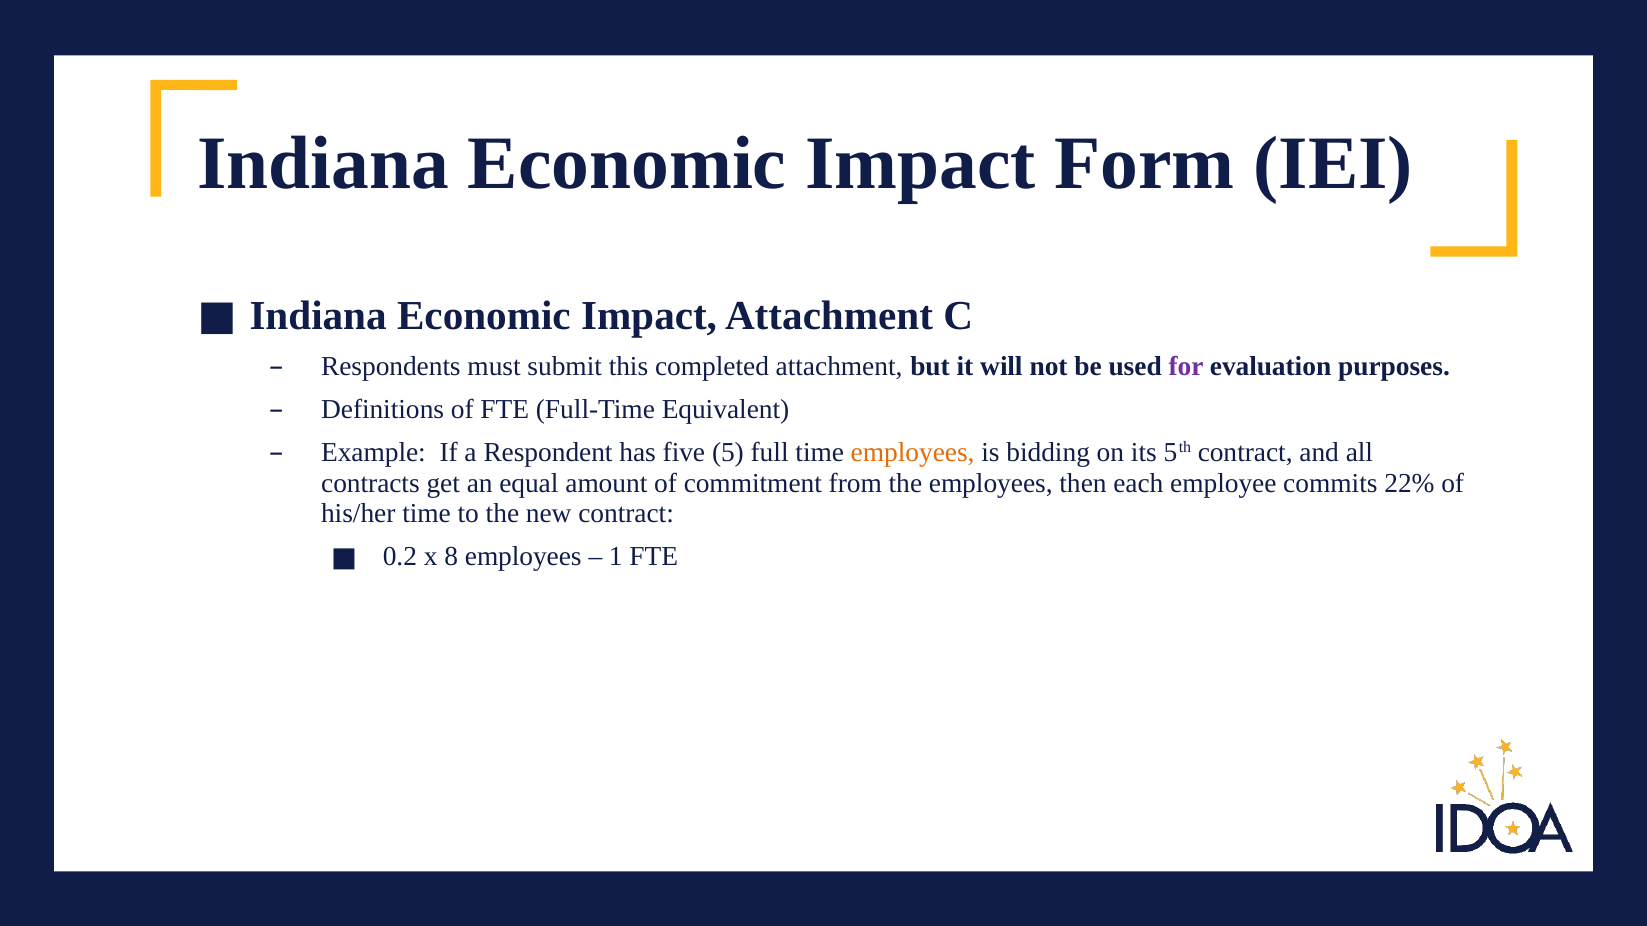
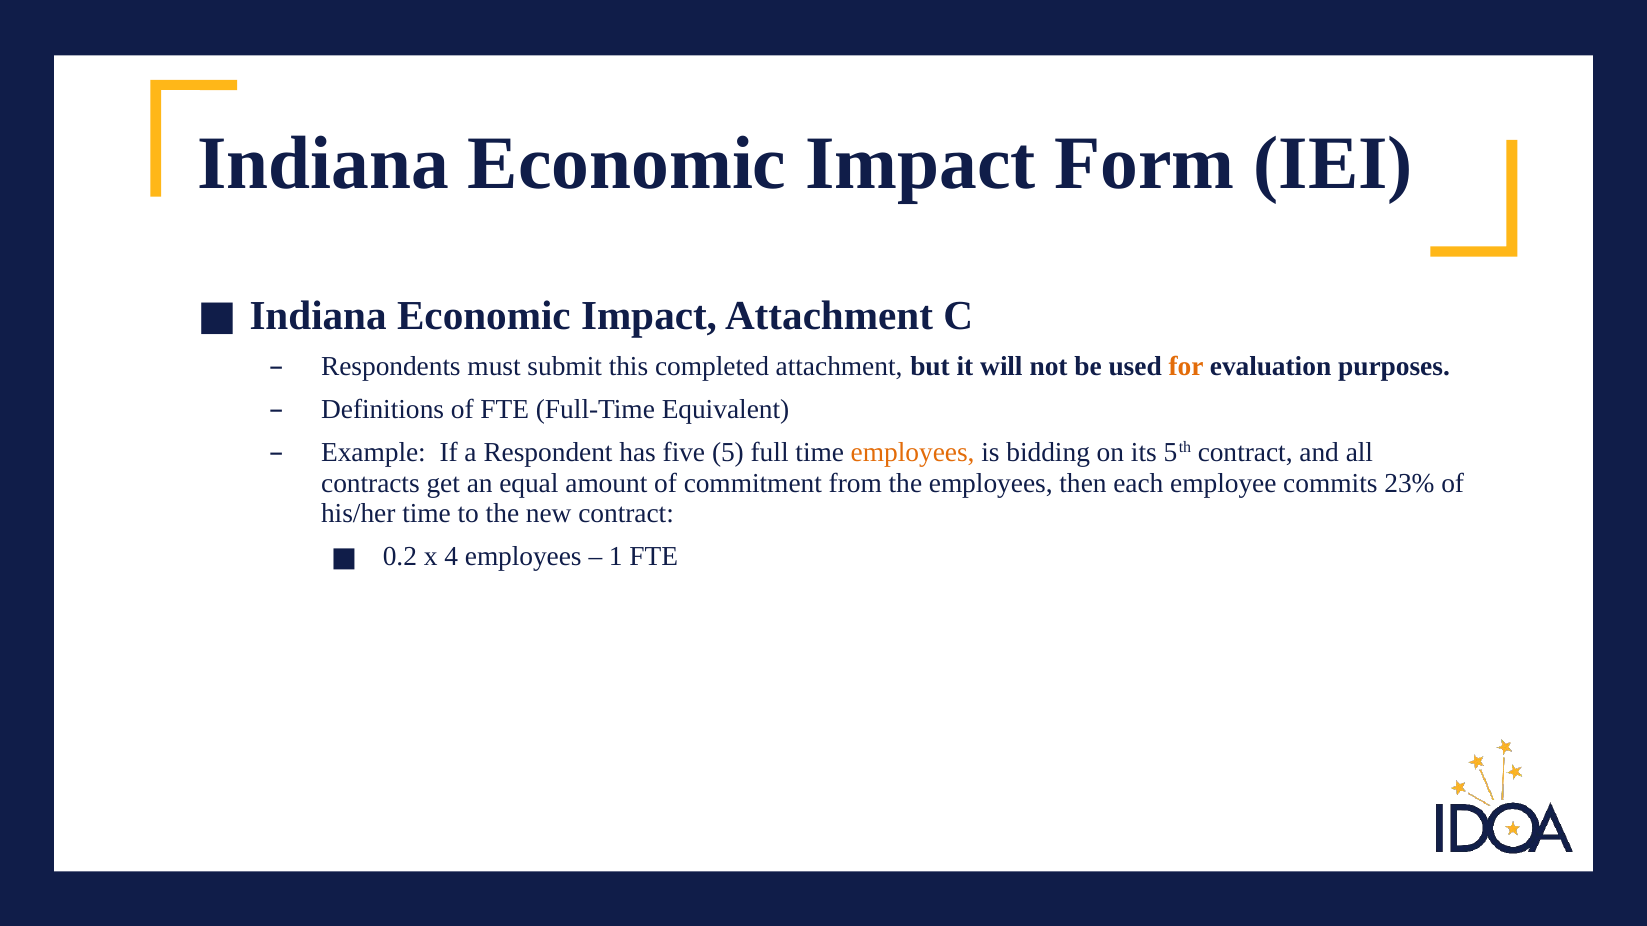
for colour: purple -> orange
22%: 22% -> 23%
8: 8 -> 4
